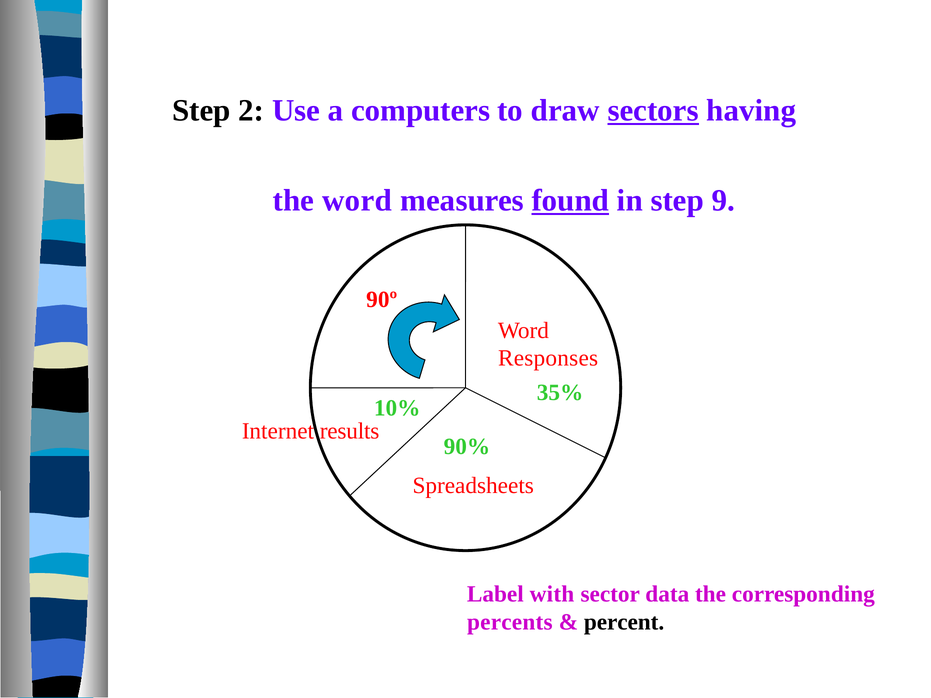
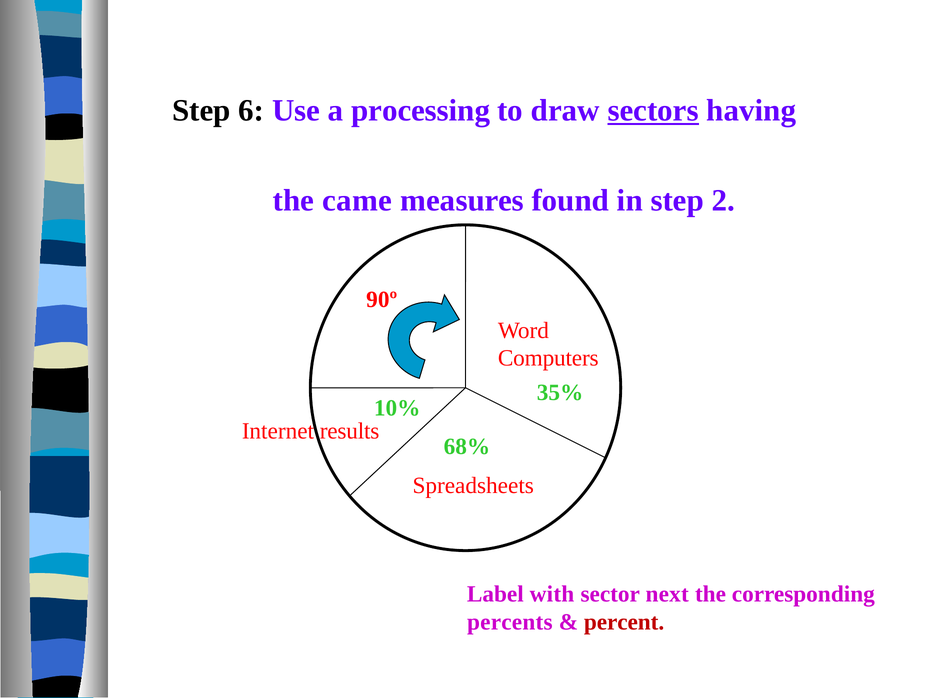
2: 2 -> 6
computers: computers -> processing
the word: word -> came
found underline: present -> none
9: 9 -> 2
Responses: Responses -> Computers
90%: 90% -> 68%
data: data -> next
percent colour: black -> red
